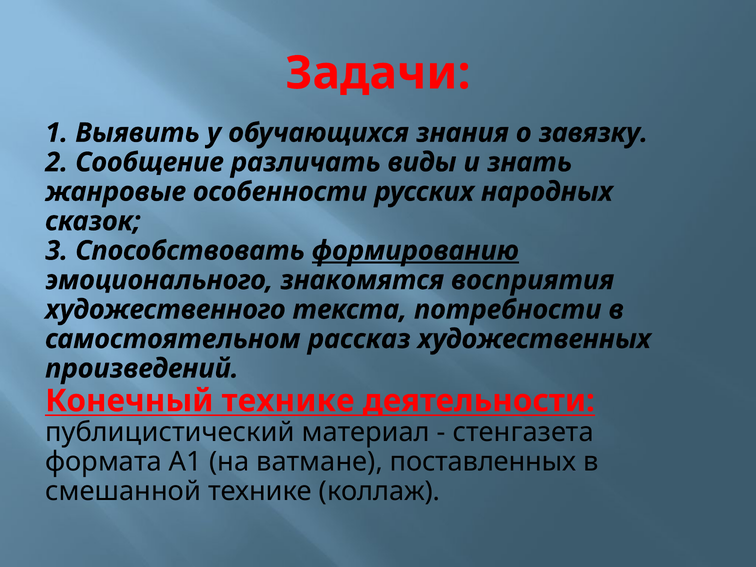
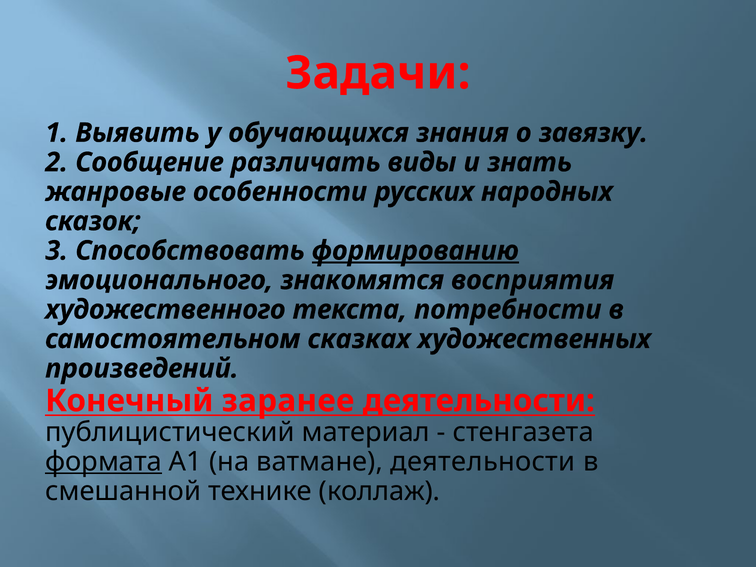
рассказ: рассказ -> сказках
Конечный технике: технике -> заранее
формата underline: none -> present
ватмане поставленных: поставленных -> деятельности
